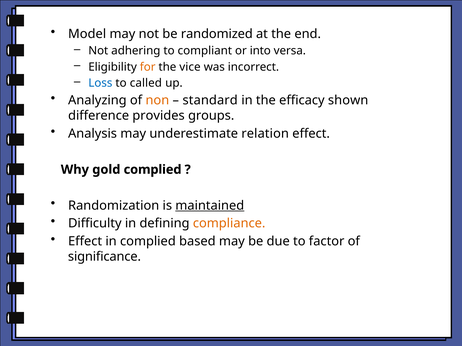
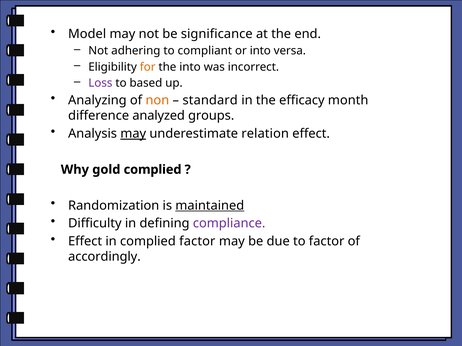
randomized: randomized -> significance
the vice: vice -> into
Loss colour: blue -> purple
called: called -> based
shown: shown -> month
provides: provides -> analyzed
may at (133, 134) underline: none -> present
compliance colour: orange -> purple
complied based: based -> factor
significance: significance -> accordingly
